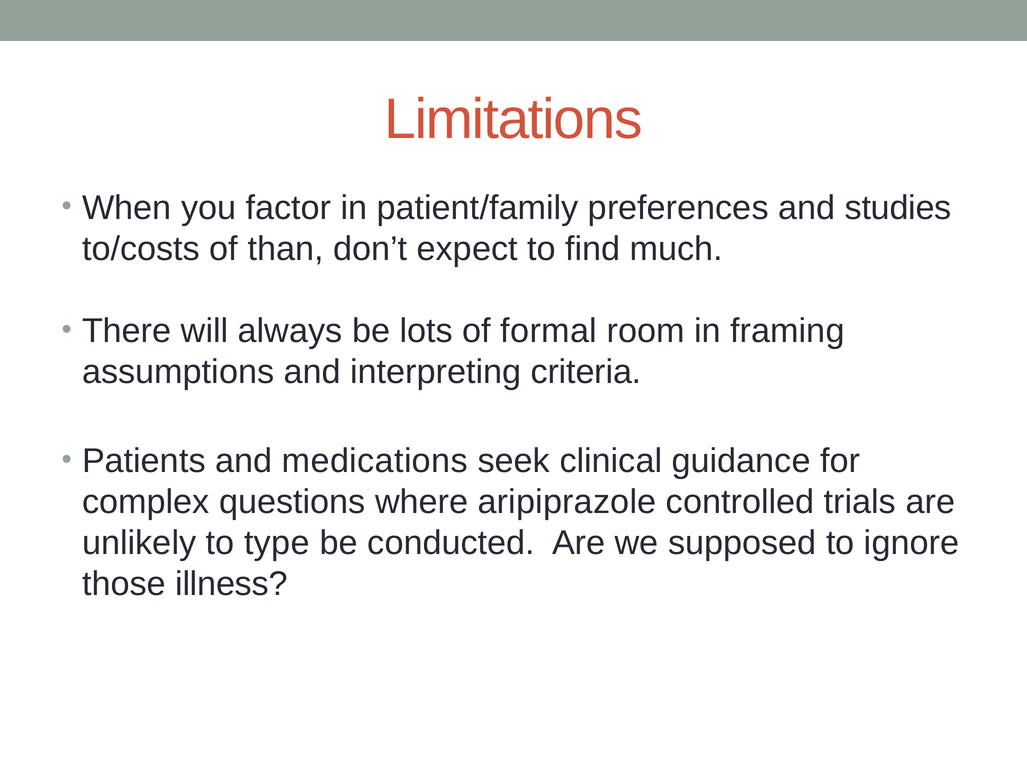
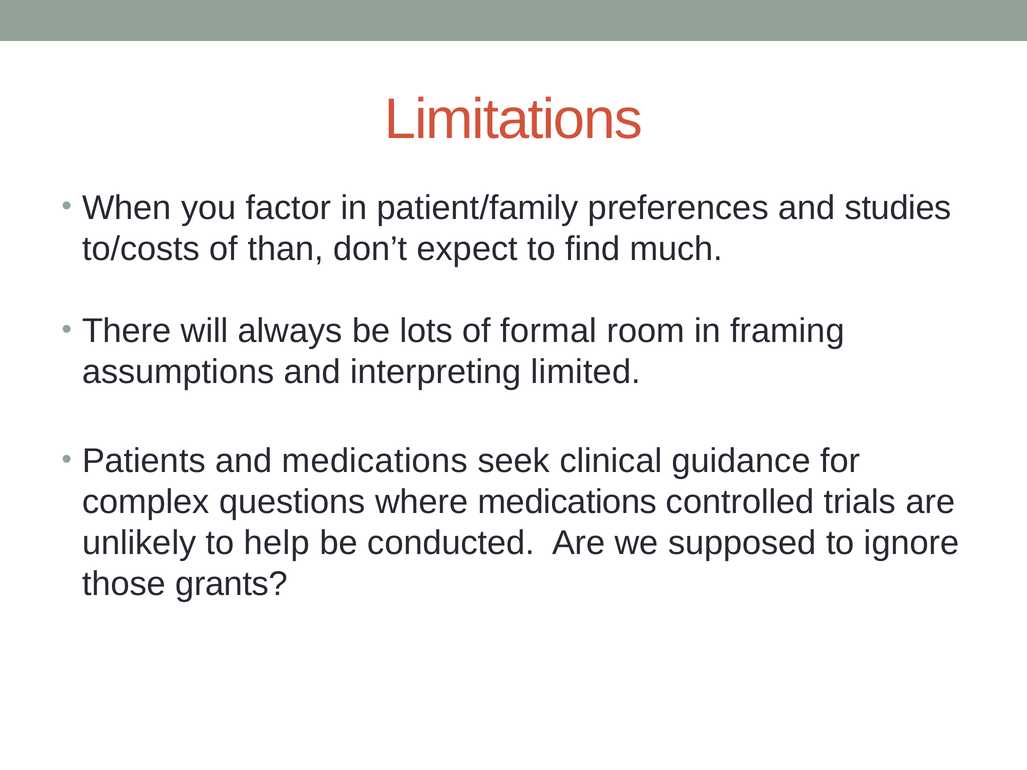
criteria: criteria -> limited
where aripiprazole: aripiprazole -> medications
type: type -> help
illness: illness -> grants
